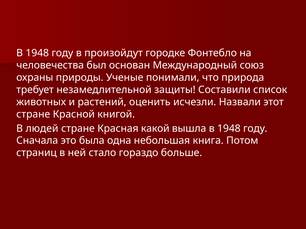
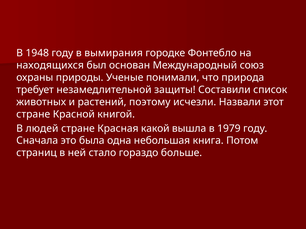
произойдут: произойдут -> вымирания
человечества: человечества -> находящихся
оценить: оценить -> поэтому
вышла в 1948: 1948 -> 1979
